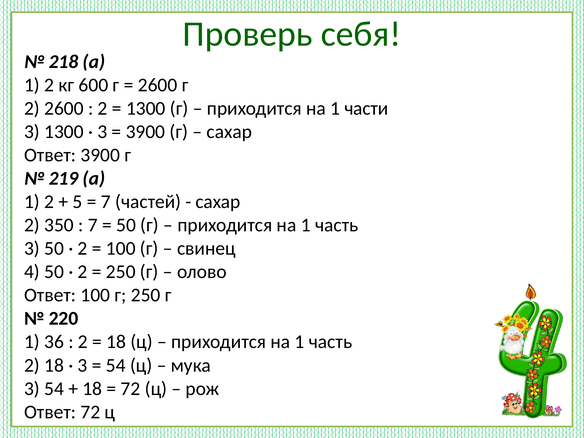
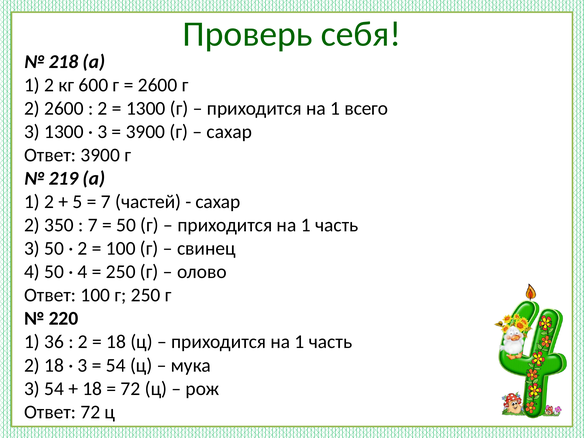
части: части -> всего
2 at (83, 272): 2 -> 4
